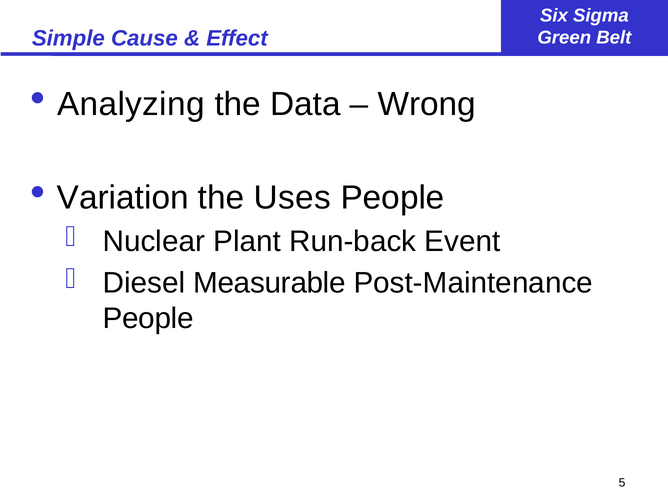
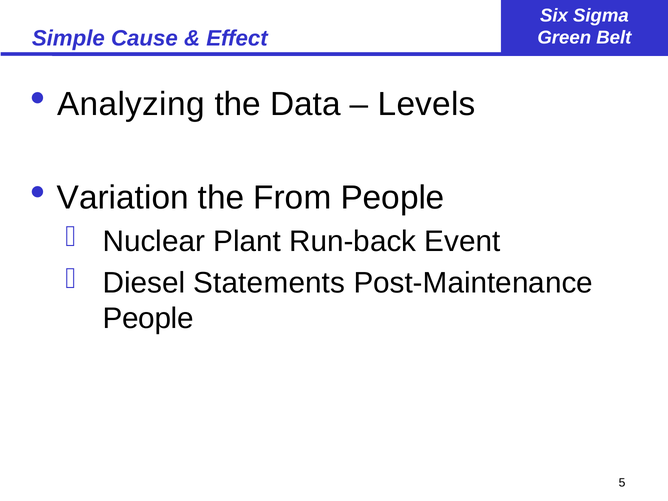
Wrong: Wrong -> Levels
Uses: Uses -> From
Measurable: Measurable -> Statements
